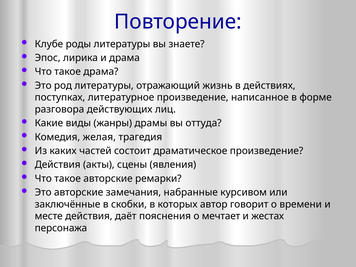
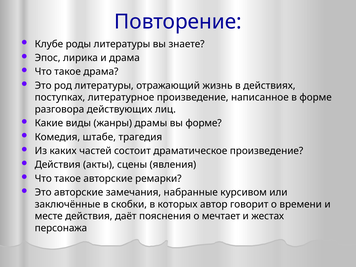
вы оттуда: оттуда -> форме
желая: желая -> штабе
